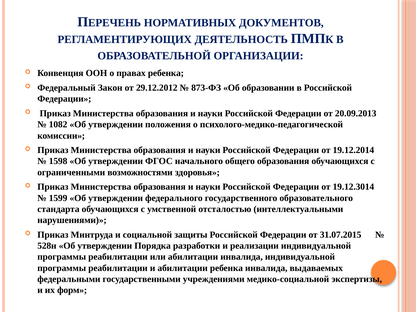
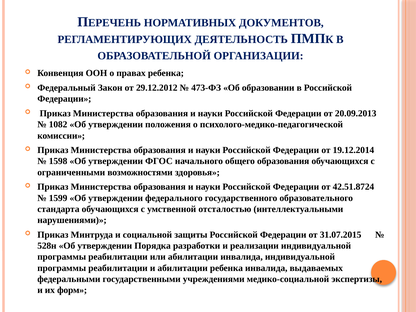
873-ФЗ: 873-ФЗ -> 473-ФЗ
19.12.3014: 19.12.3014 -> 42.51.8724
